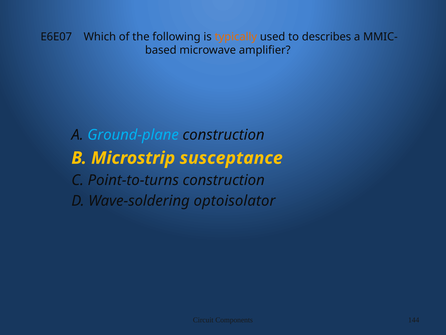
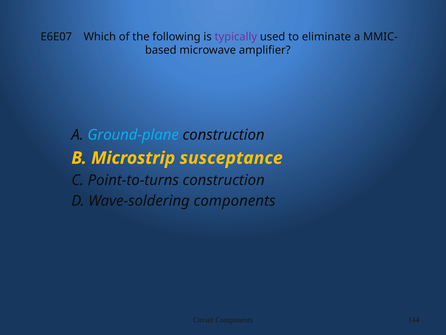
typically colour: orange -> purple
describes: describes -> eliminate
Wave-soldering optoisolator: optoisolator -> components
